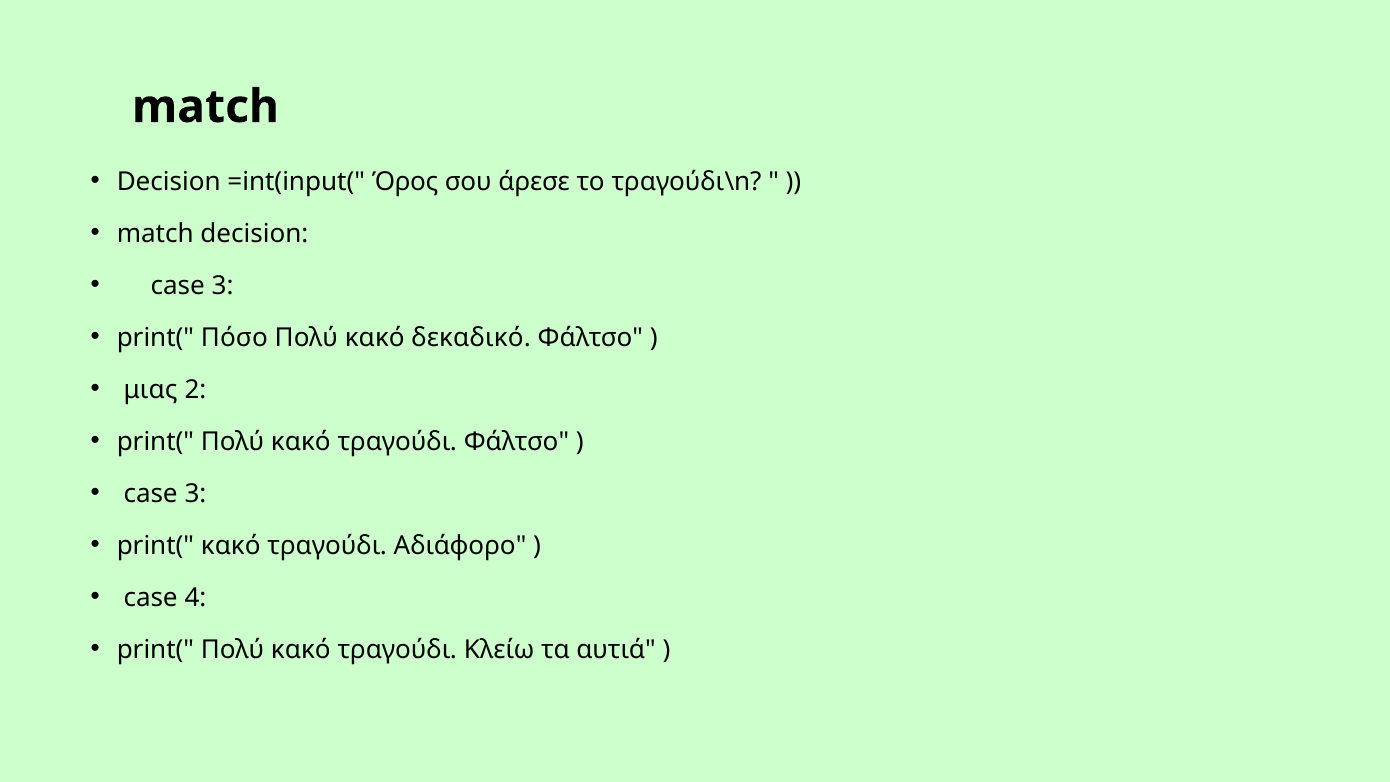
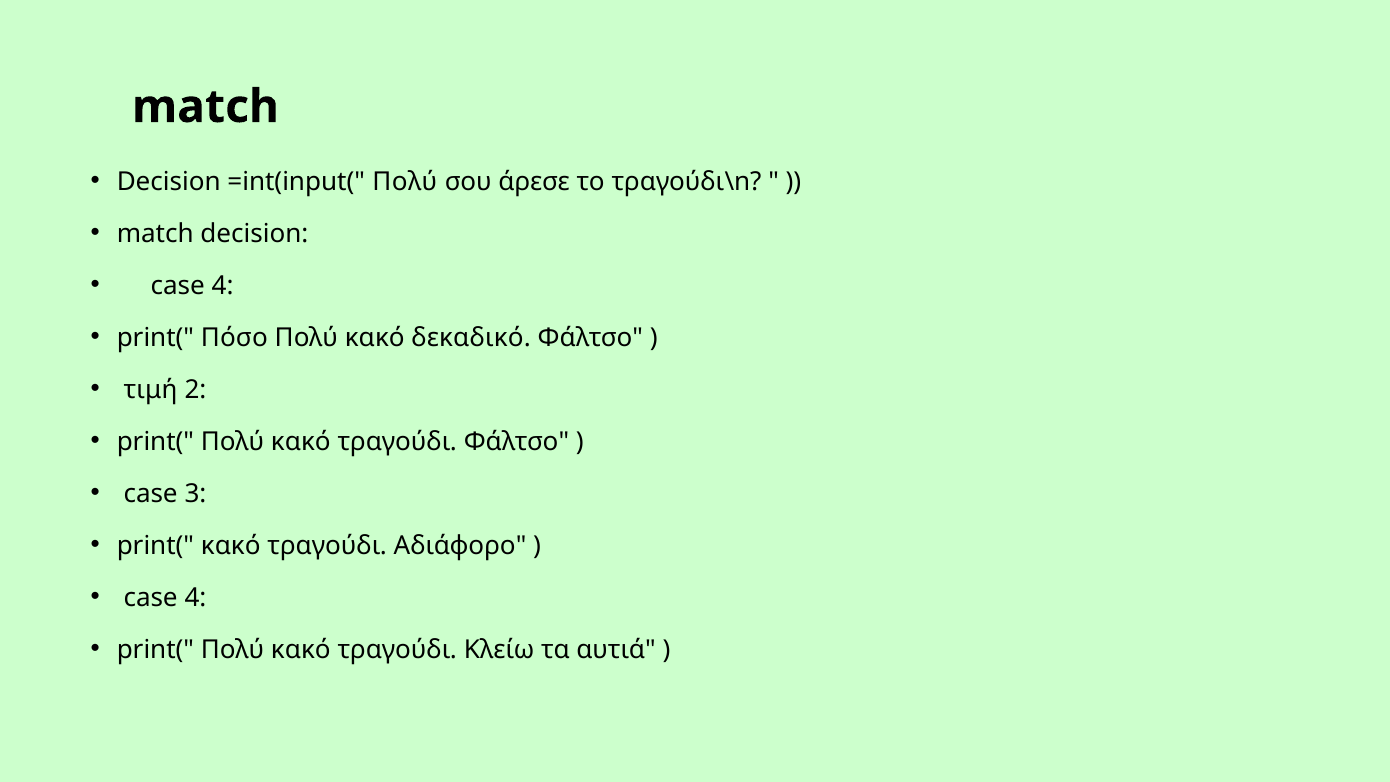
=int(input( Όρος: Όρος -> Πολύ
3 at (223, 286): 3 -> 4
μιας: μιας -> τιμή
